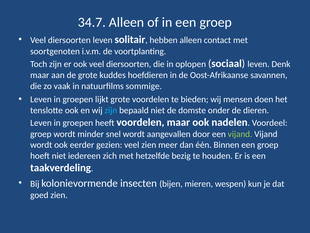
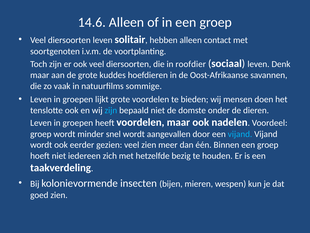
34.7: 34.7 -> 14.6
oplopen: oplopen -> roofdier
vijand at (240, 134) colour: light green -> light blue
